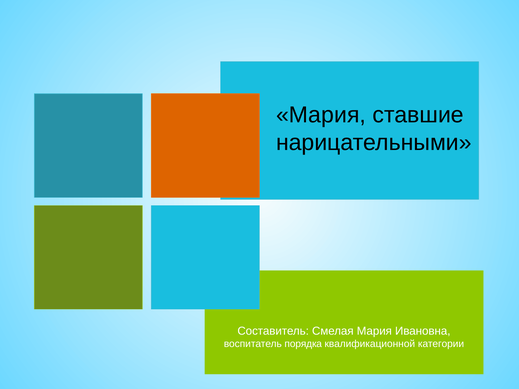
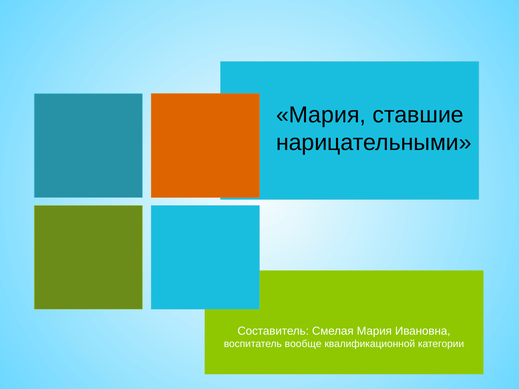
порядка: порядка -> вообще
